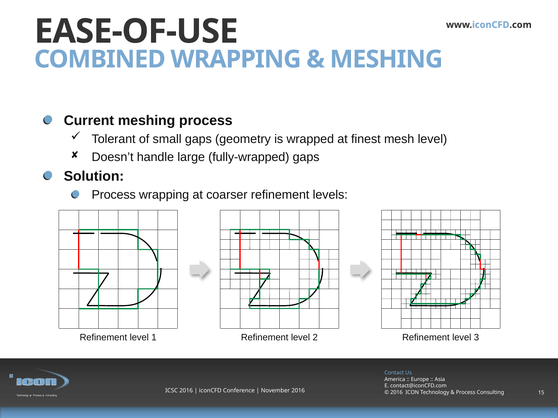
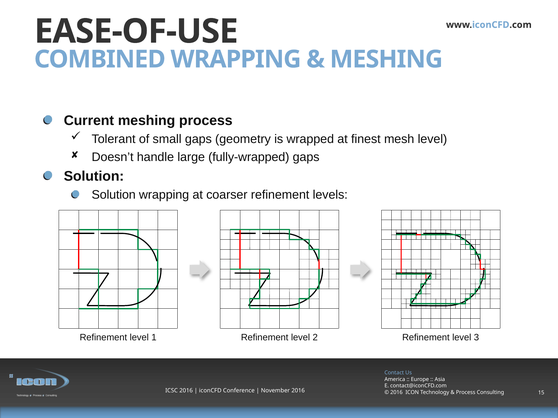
Process at (114, 195): Process -> Solution
